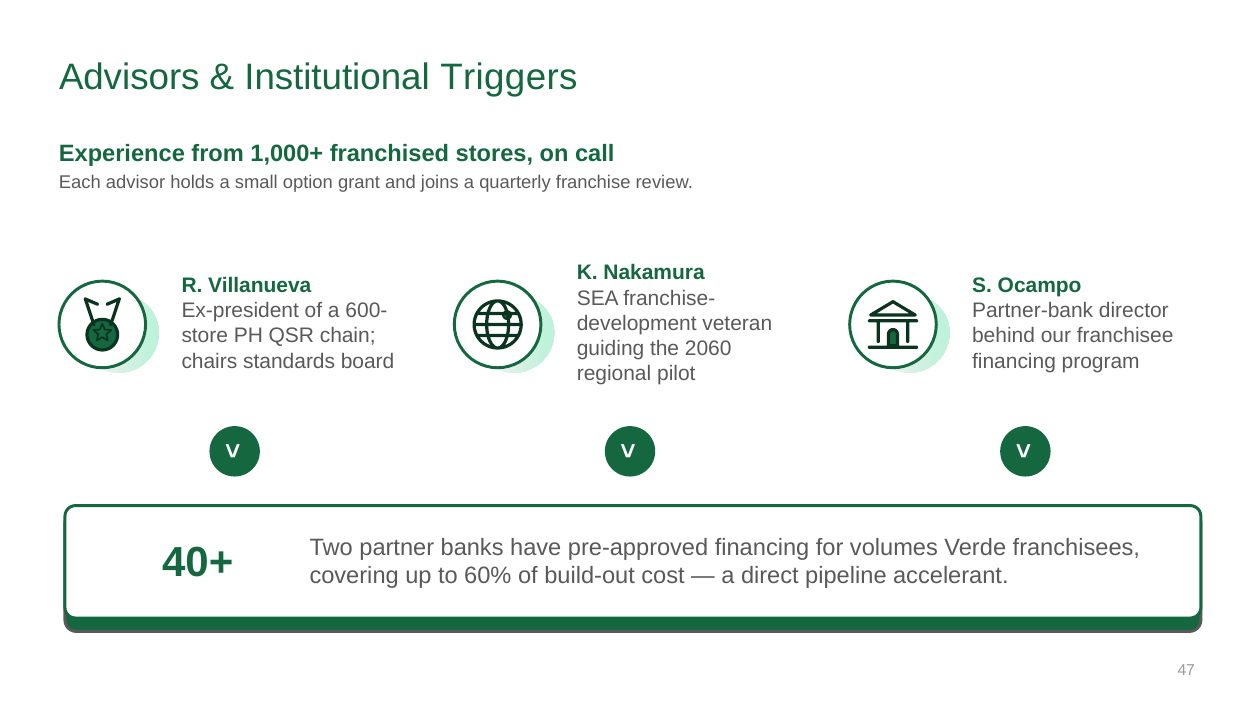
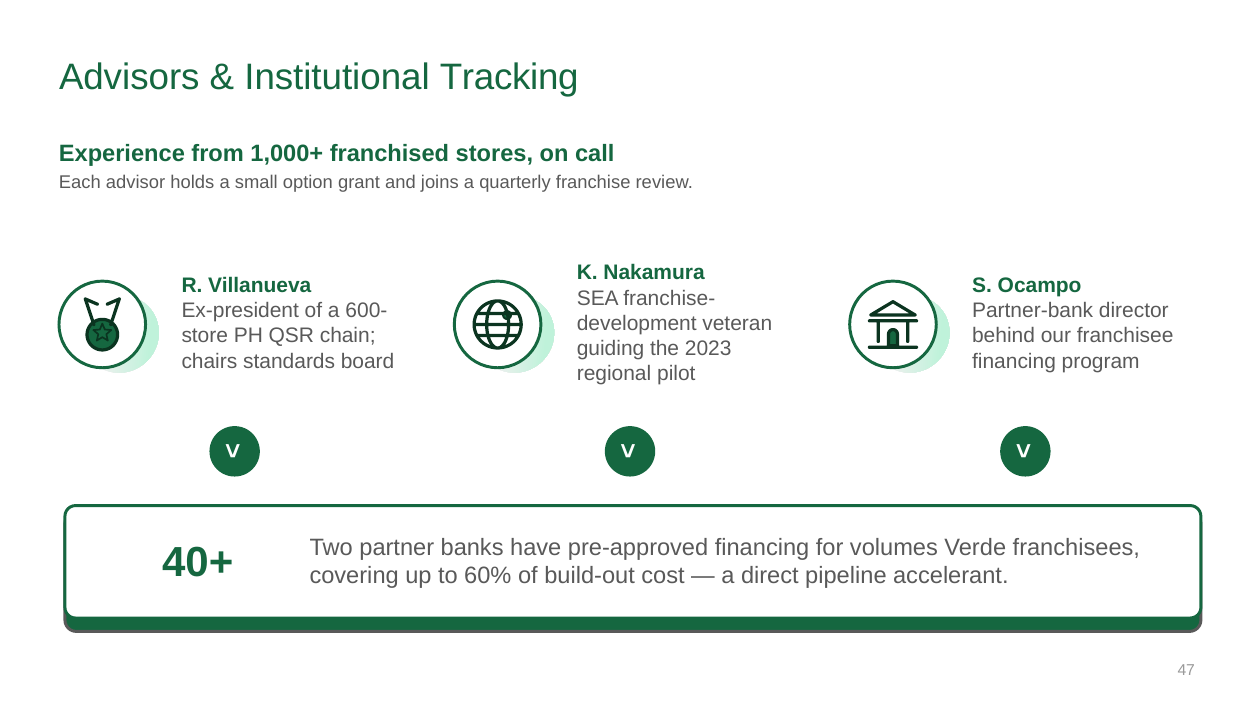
Triggers: Triggers -> Tracking
2060: 2060 -> 2023
